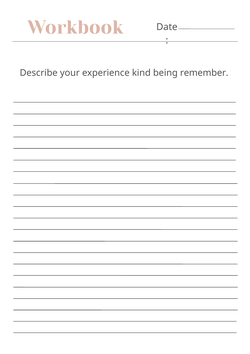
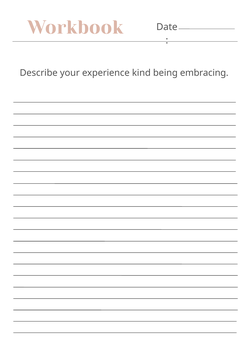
remember: remember -> embracing
